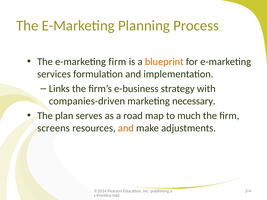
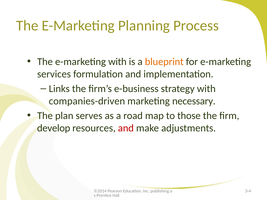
e-marketing firm: firm -> with
much: much -> those
screens: screens -> develop
and at (126, 128) colour: orange -> red
